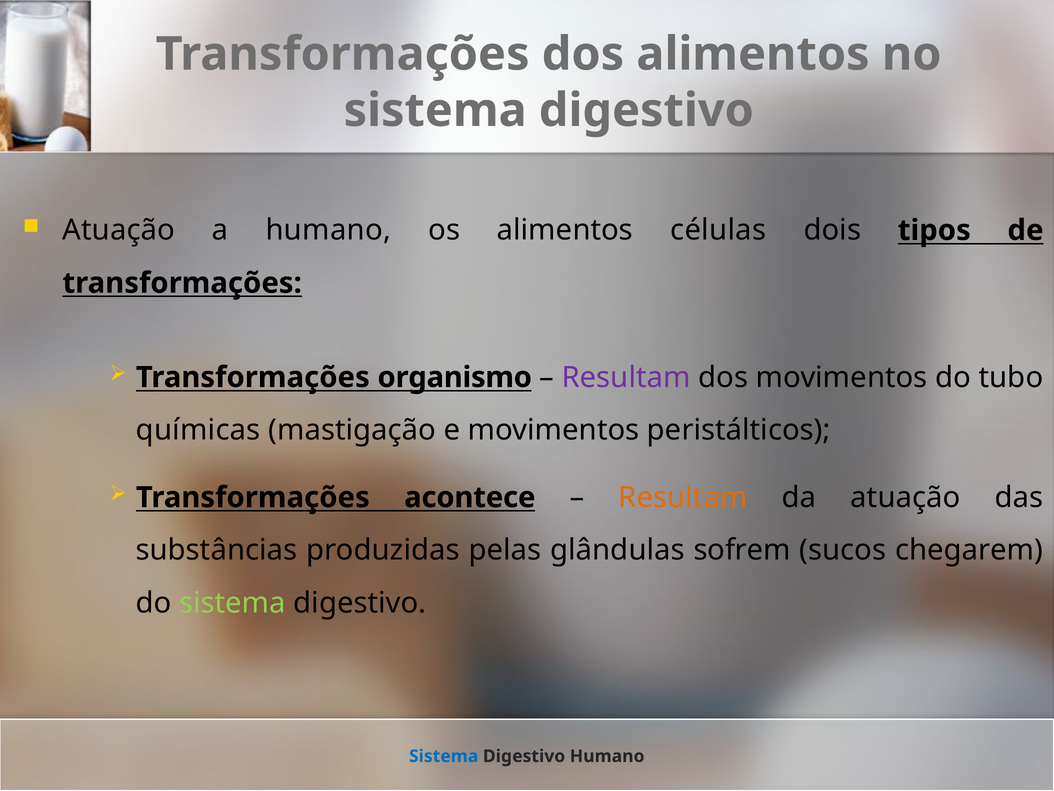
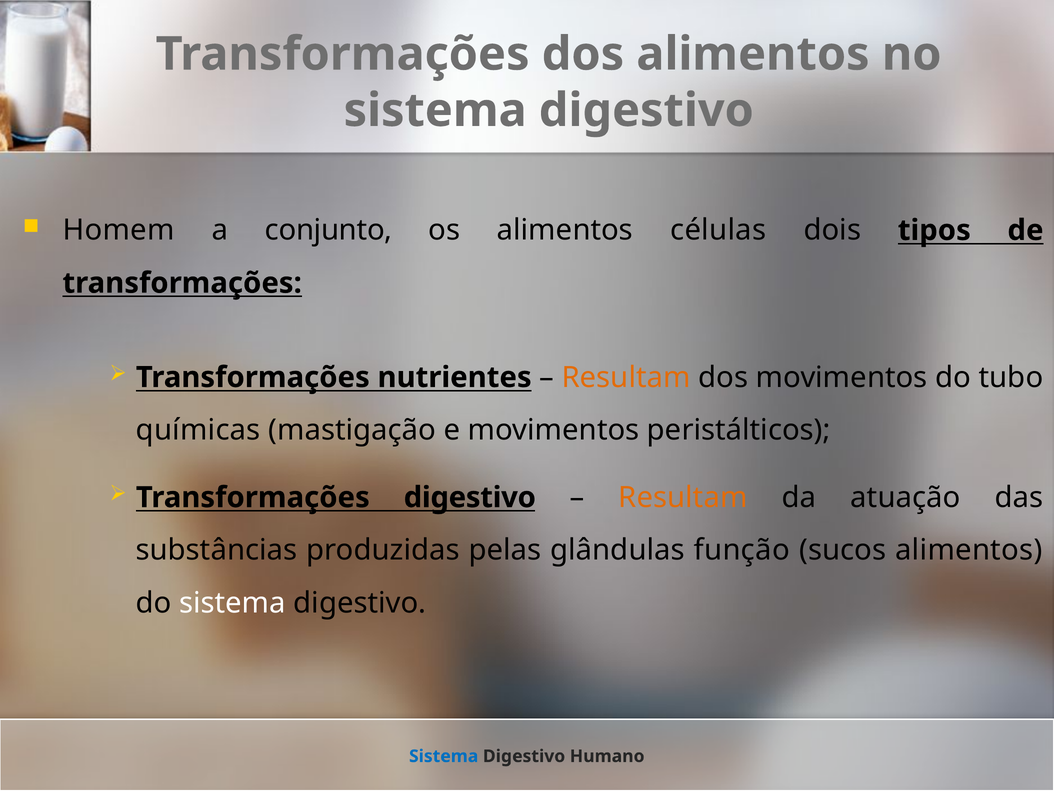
Atuação at (119, 230): Atuação -> Homem
a humano: humano -> conjunto
organismo: organismo -> nutrientes
Resultam at (626, 377) colour: purple -> orange
Transformações acontece: acontece -> digestivo
sofrem: sofrem -> função
sucos chegarem: chegarem -> alimentos
sistema at (233, 603) colour: light green -> white
